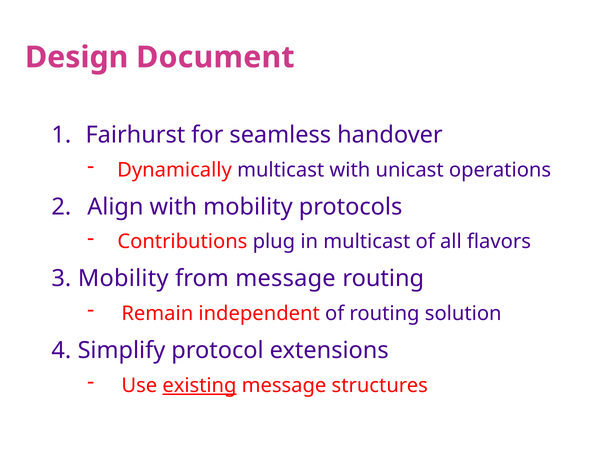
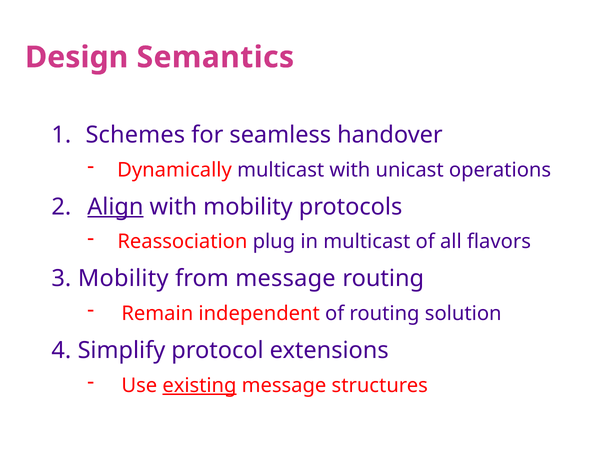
Document: Document -> Semantics
Fairhurst: Fairhurst -> Schemes
Align underline: none -> present
Contributions: Contributions -> Reassociation
